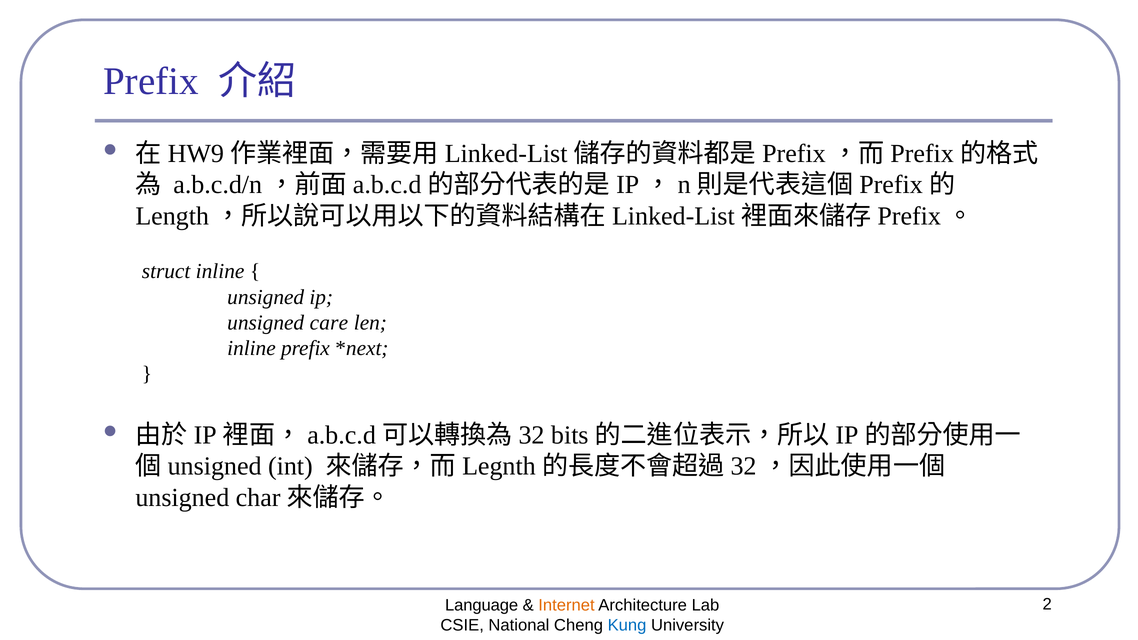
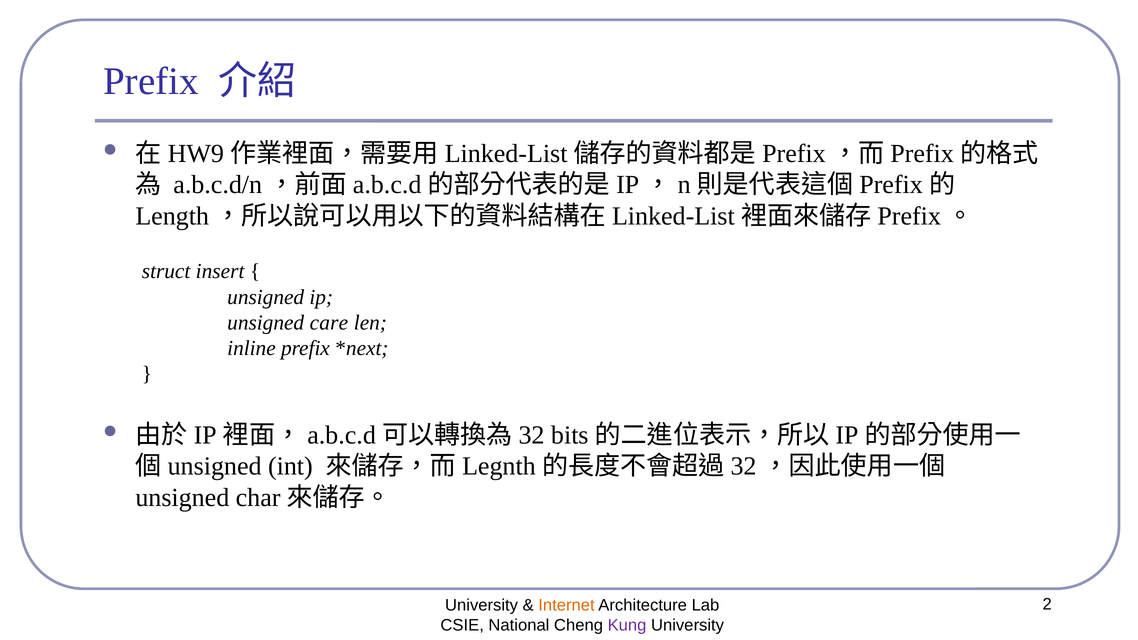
struct inline: inline -> insert
Language at (482, 605): Language -> University
Kung colour: blue -> purple
